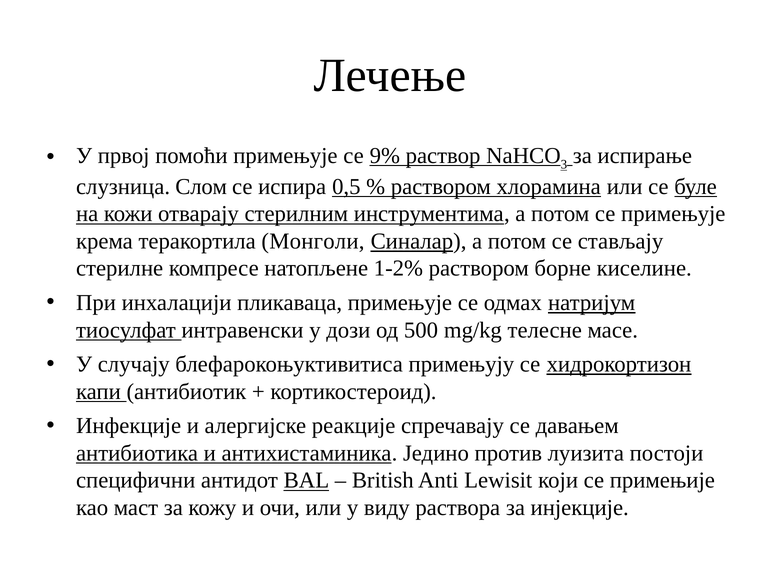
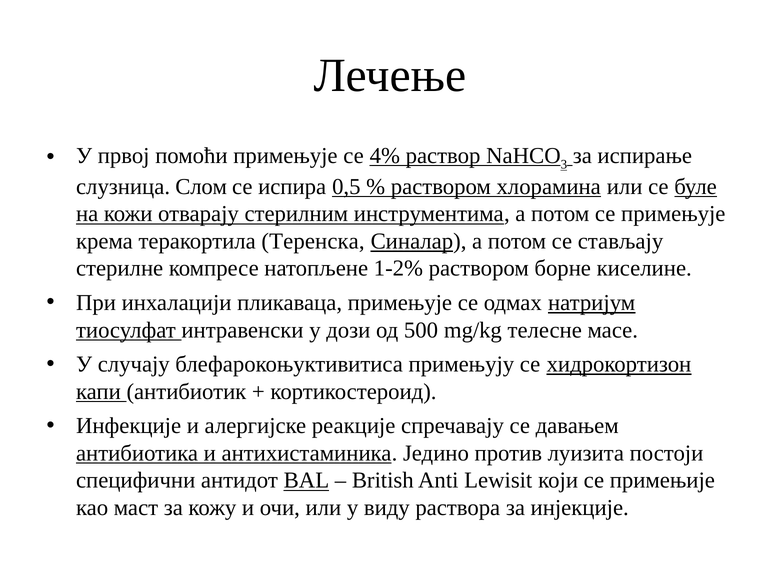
9%: 9% -> 4%
Монголи: Монголи -> Теренска
